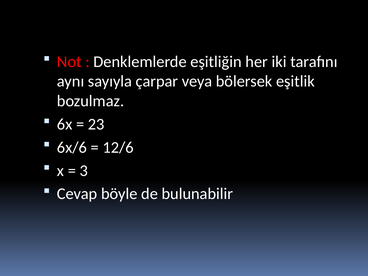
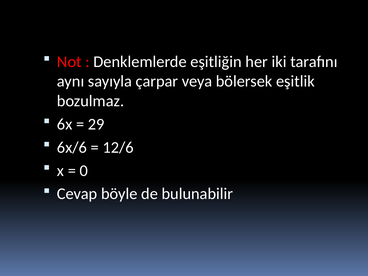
23: 23 -> 29
3: 3 -> 0
